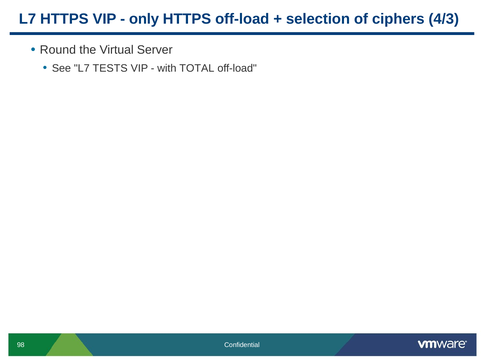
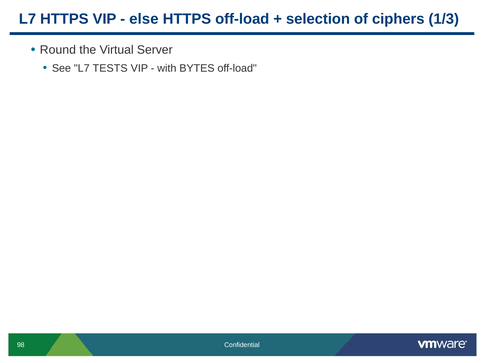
only: only -> else
4/3: 4/3 -> 1/3
TOTAL: TOTAL -> BYTES
